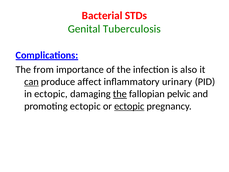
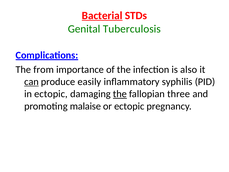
Bacterial underline: none -> present
affect: affect -> easily
urinary: urinary -> syphilis
pelvic: pelvic -> three
promoting ectopic: ectopic -> malaise
ectopic at (129, 106) underline: present -> none
